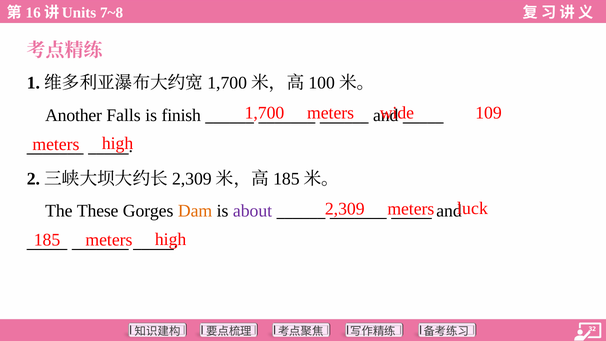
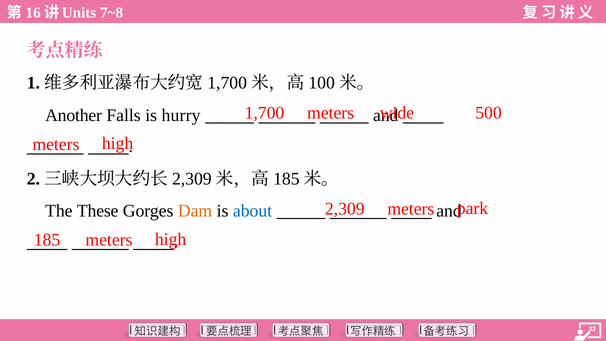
109: 109 -> 500
finish: finish -> hurry
luck: luck -> park
about colour: purple -> blue
